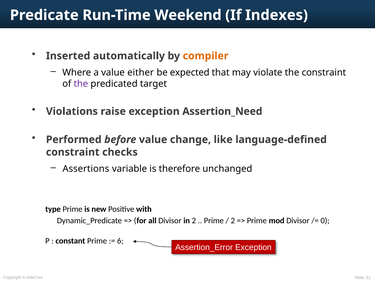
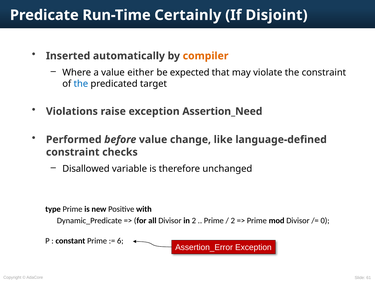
Weekend: Weekend -> Certainly
Indexes: Indexes -> Disjoint
the at (81, 83) colour: purple -> blue
Assertions: Assertions -> Disallowed
